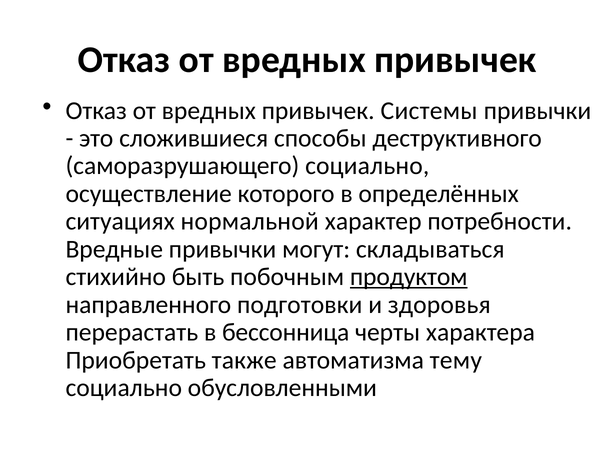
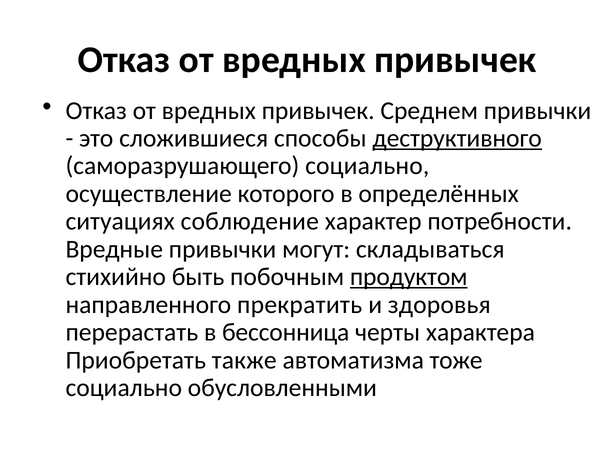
Системы: Системы -> Среднем
деструктивного underline: none -> present
нормальной: нормальной -> соблюдение
подготовки: подготовки -> прекратить
тему: тему -> тоже
